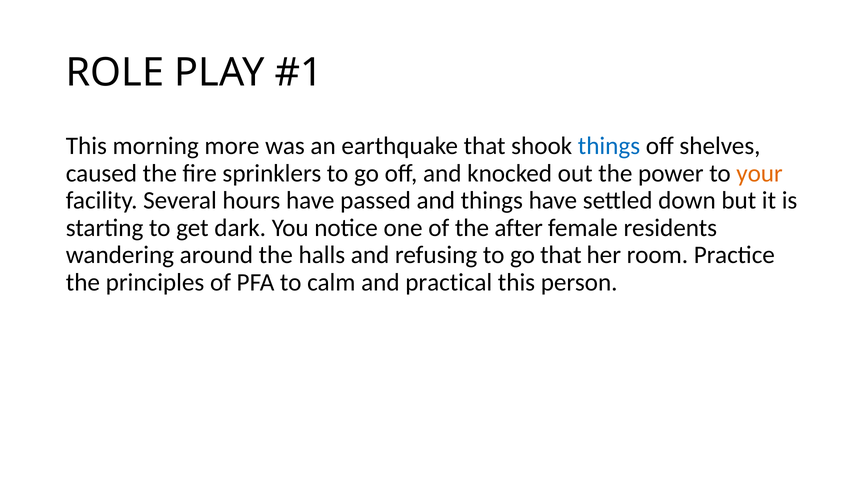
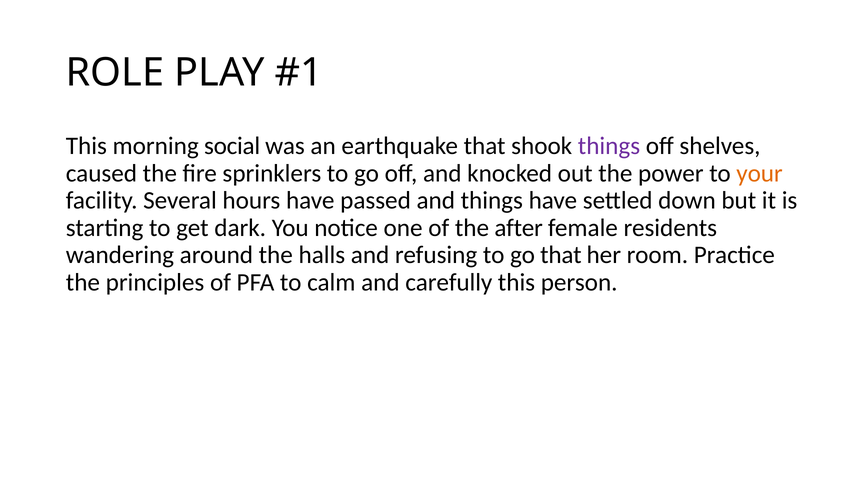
more: more -> social
things at (609, 146) colour: blue -> purple
practical: practical -> carefully
